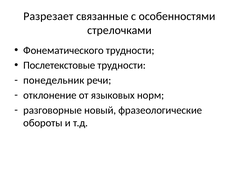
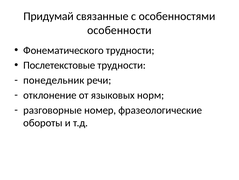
Разрезает: Разрезает -> Придумай
стрелочками: стрелочками -> особенности
новый: новый -> номер
